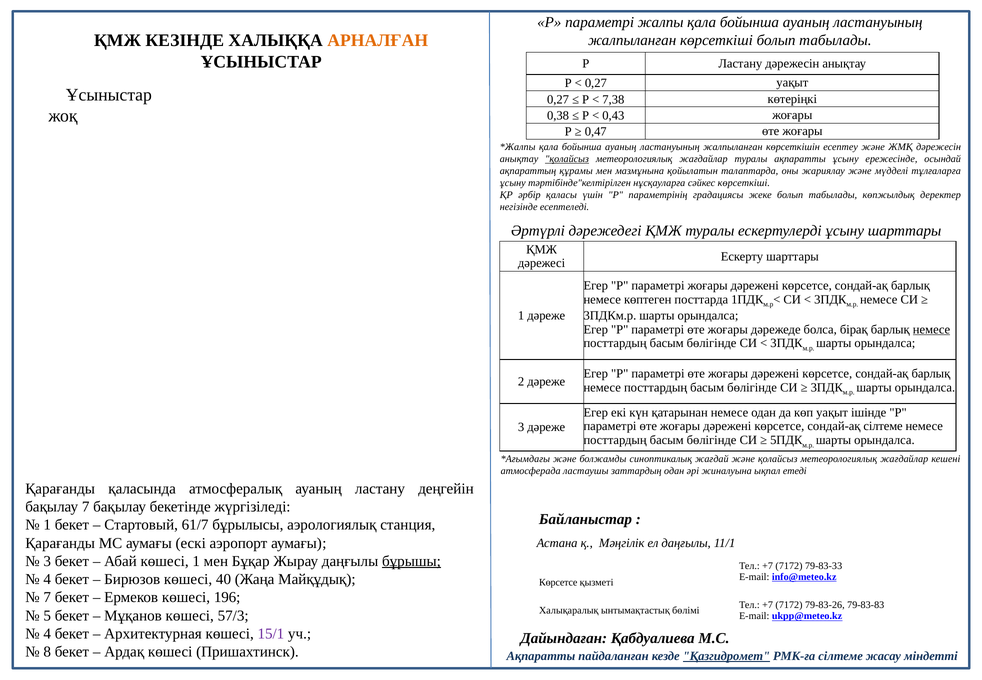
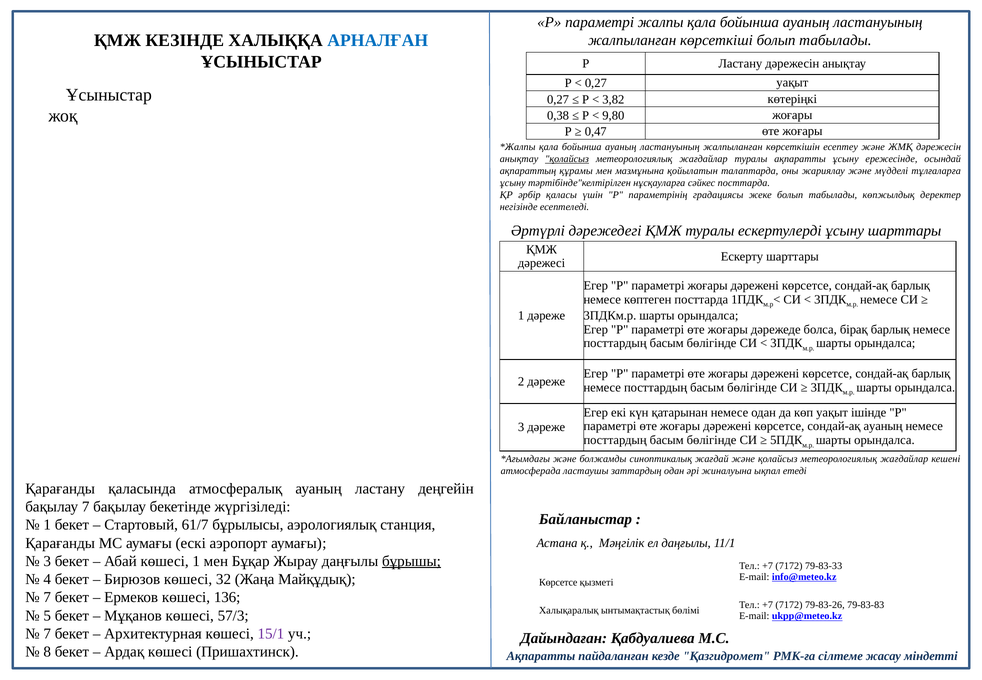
АРНАЛҒАН colour: orange -> blue
7,38: 7,38 -> 3,82
0,43: 0,43 -> 9,80
сәйкес көрсеткіші: көрсеткіші -> посттарда
немесе at (931, 329) underline: present -> none
сондай-ақ сілтеме: сілтеме -> ауаның
40: 40 -> 32
196: 196 -> 136
4 at (47, 634): 4 -> 7
Қазгидромет underline: present -> none
